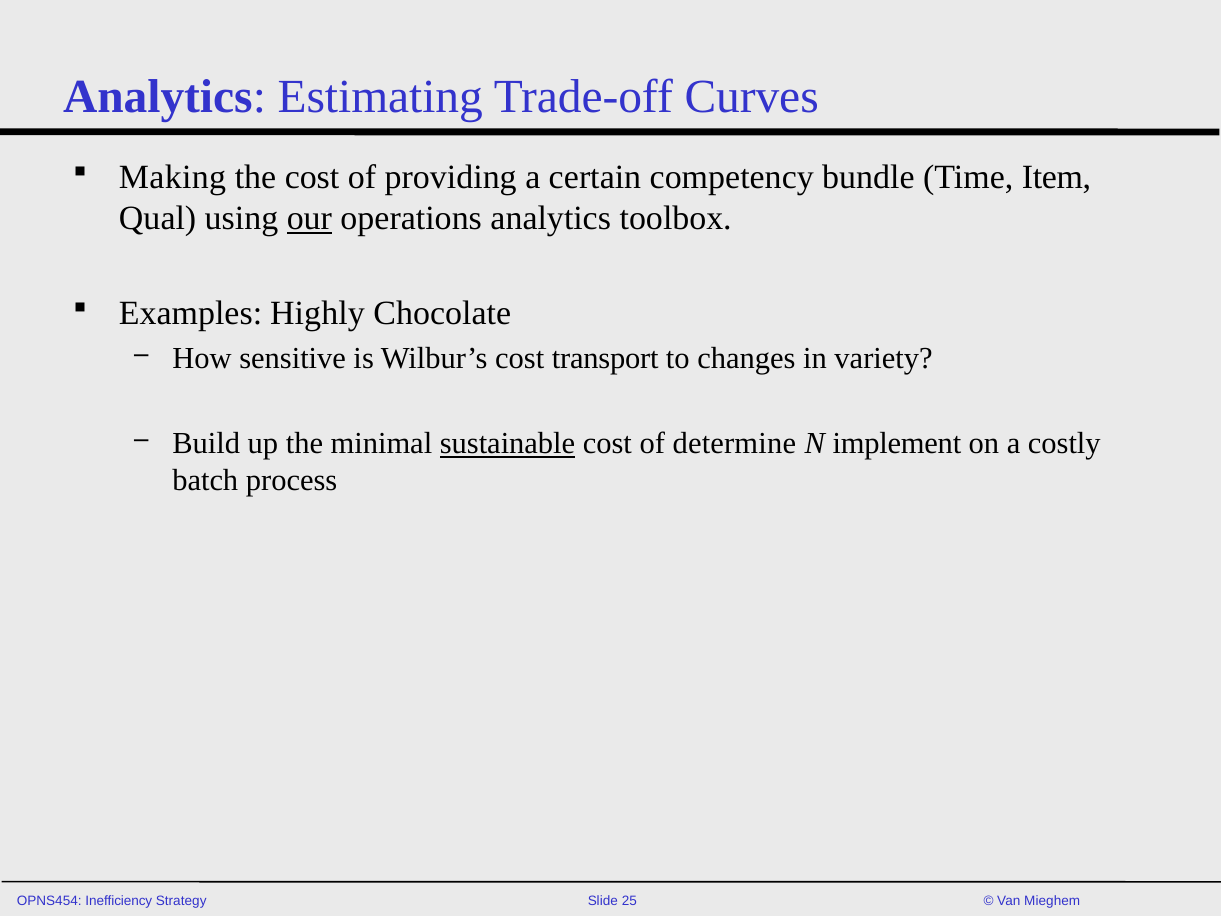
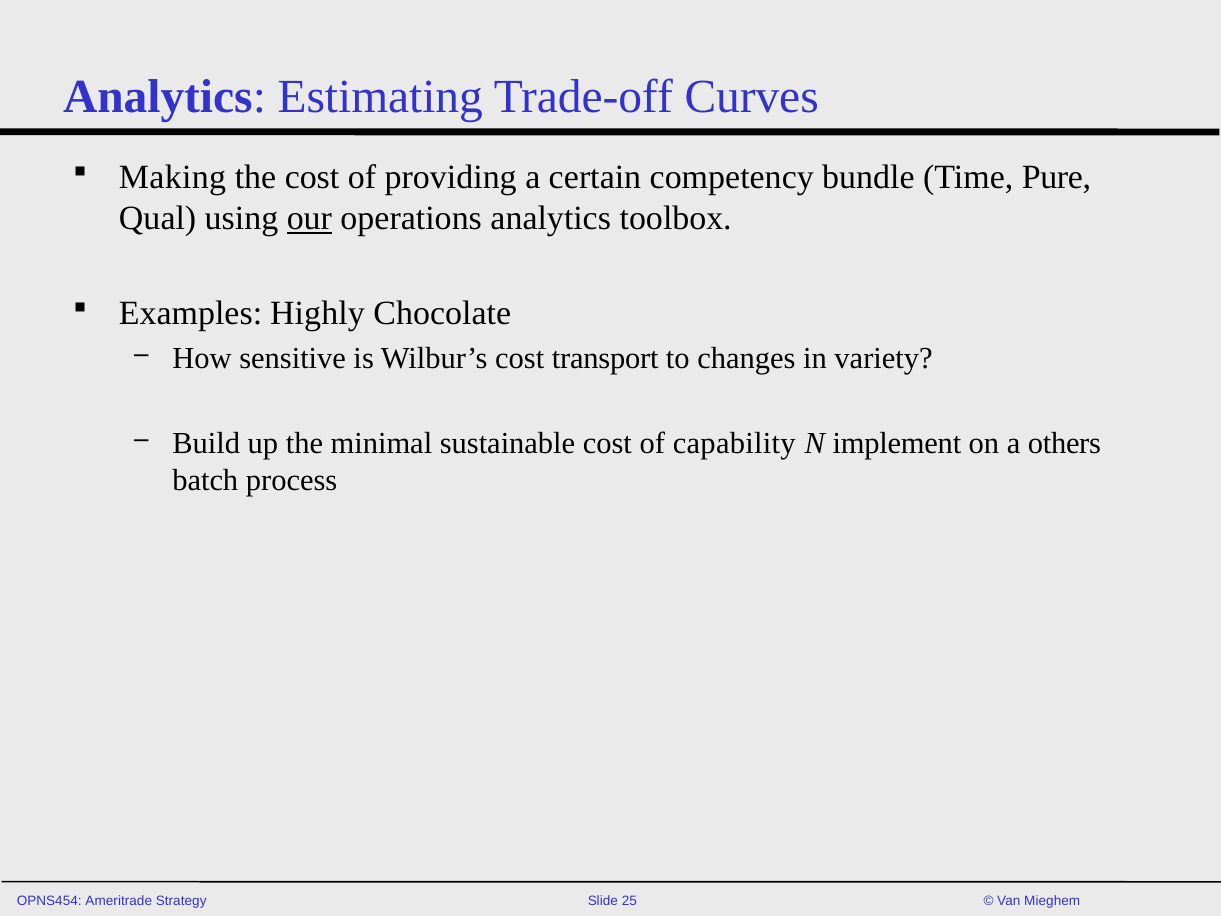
Item: Item -> Pure
sustainable underline: present -> none
determine: determine -> capability
costly: costly -> others
Inefficiency: Inefficiency -> Ameritrade
